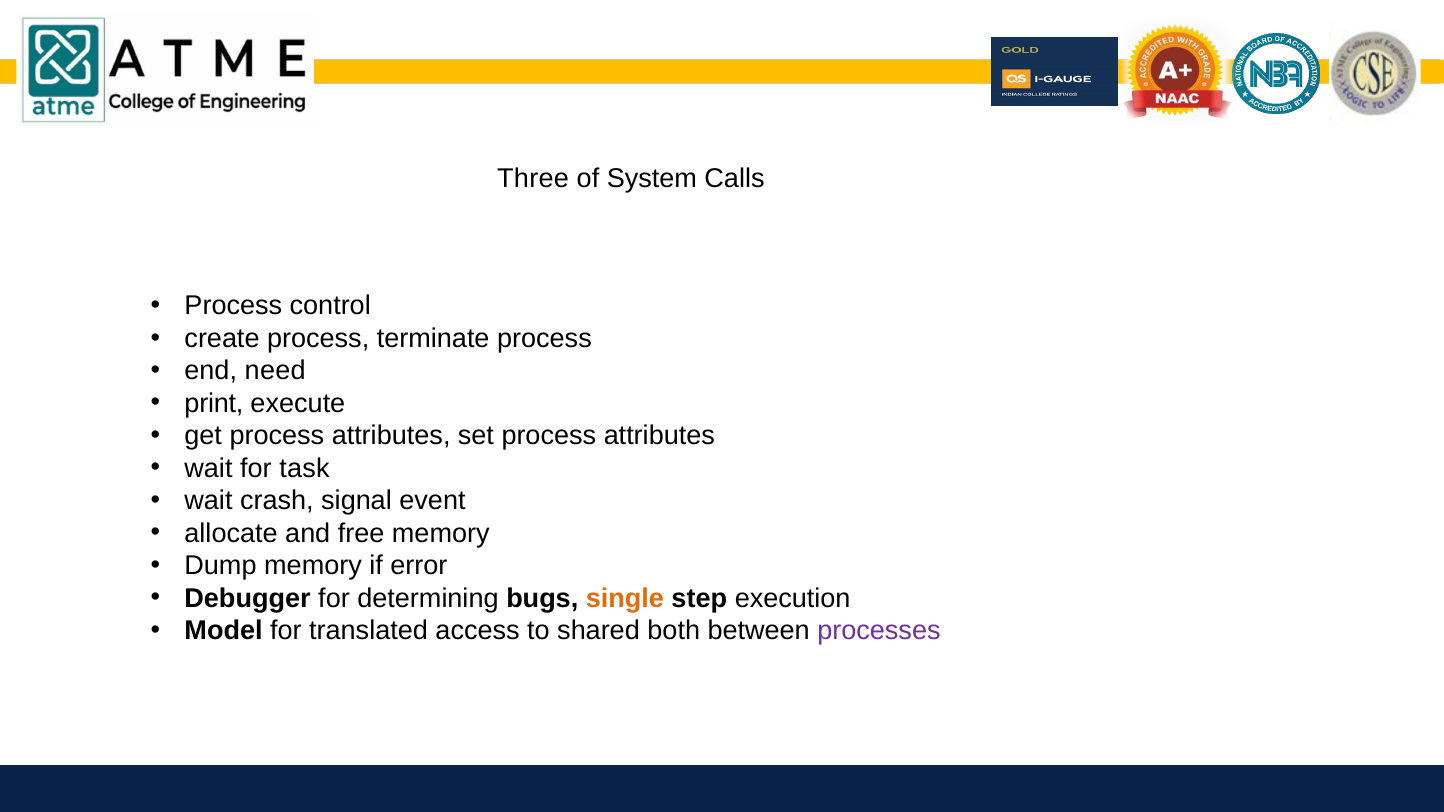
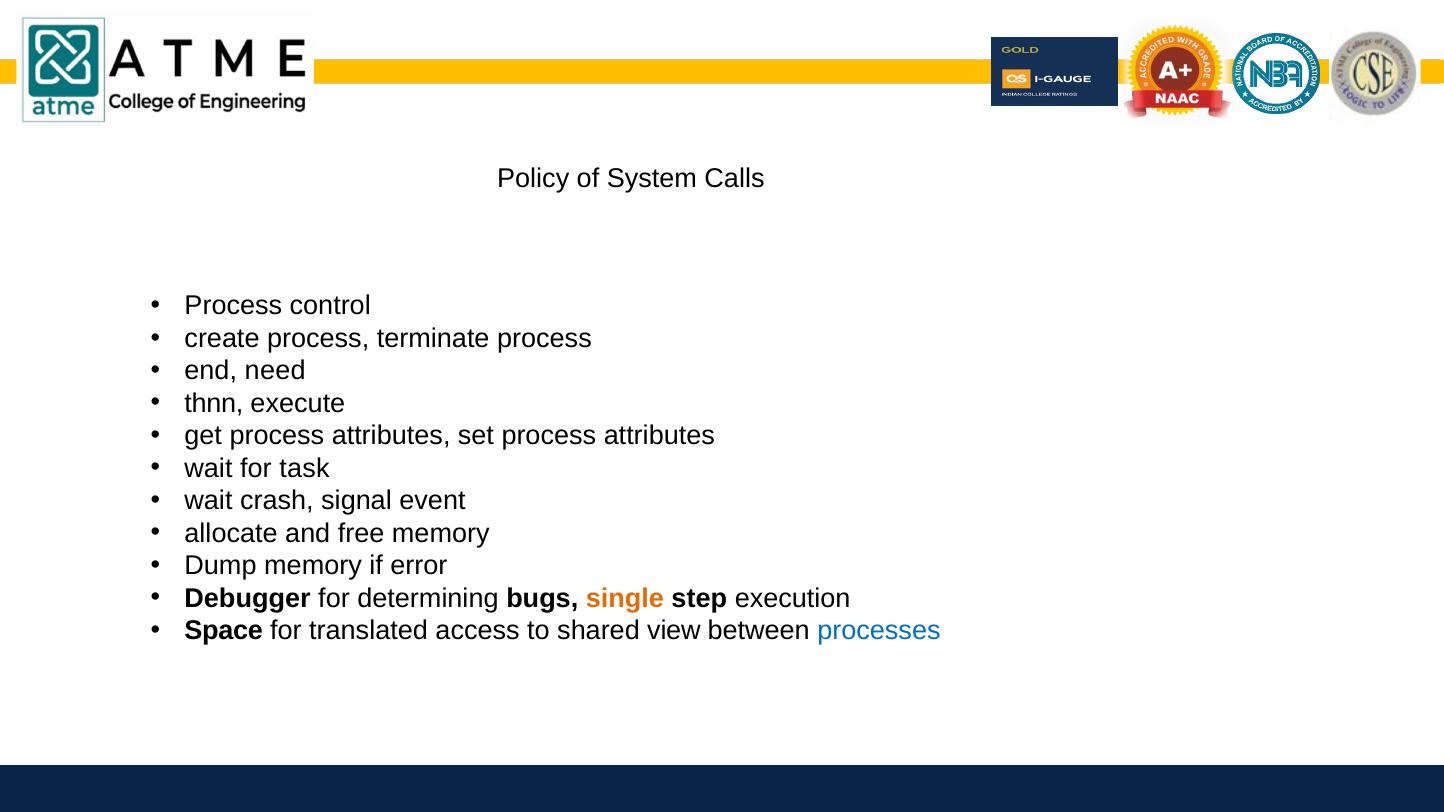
Three: Three -> Policy
print: print -> thnn
Model: Model -> Space
both: both -> view
processes colour: purple -> blue
